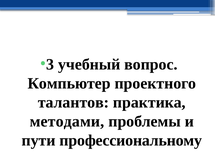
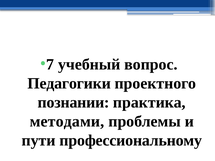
3: 3 -> 7
Компьютер: Компьютер -> Педагогики
талантов: талантов -> познании
